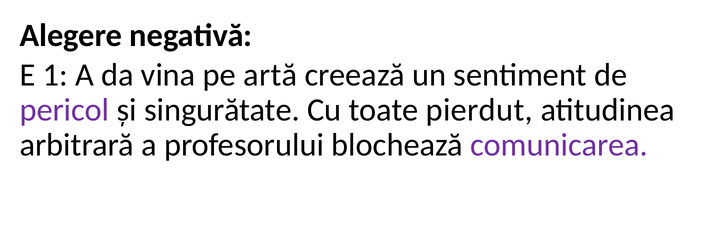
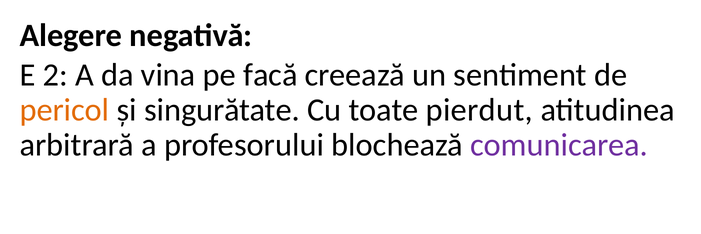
1: 1 -> 2
artă: artă -> facă
pericol colour: purple -> orange
